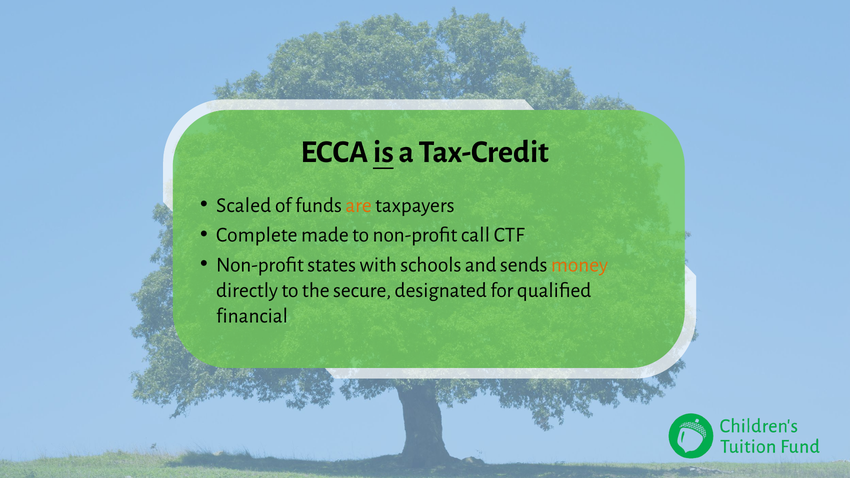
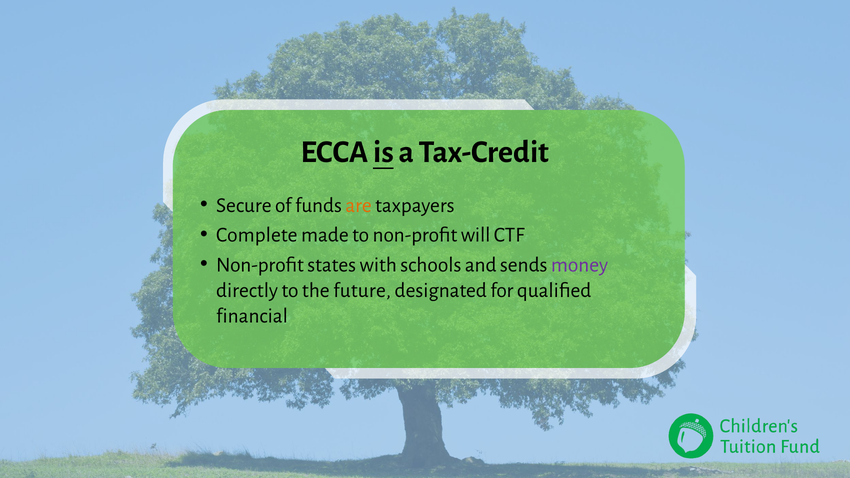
Scaled: Scaled -> Secure
call: call -> will
money colour: orange -> purple
secure: secure -> future
